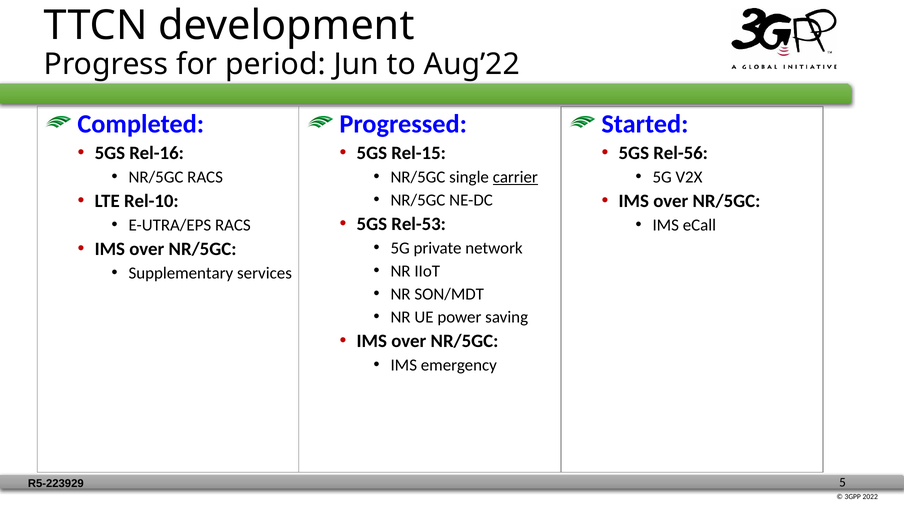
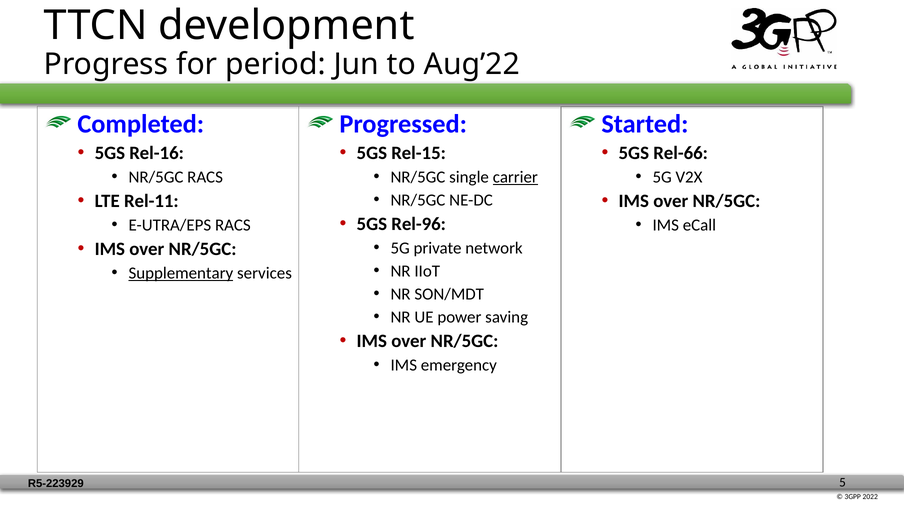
Rel-56: Rel-56 -> Rel-66
Rel-10: Rel-10 -> Rel-11
Rel-53: Rel-53 -> Rel-96
Supplementary underline: none -> present
